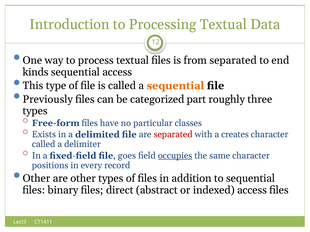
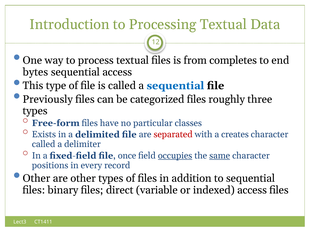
from separated: separated -> completes
kinds: kinds -> bytes
sequential at (175, 86) colour: orange -> blue
categorized part: part -> files
goes: goes -> once
same underline: none -> present
abstract: abstract -> variable
